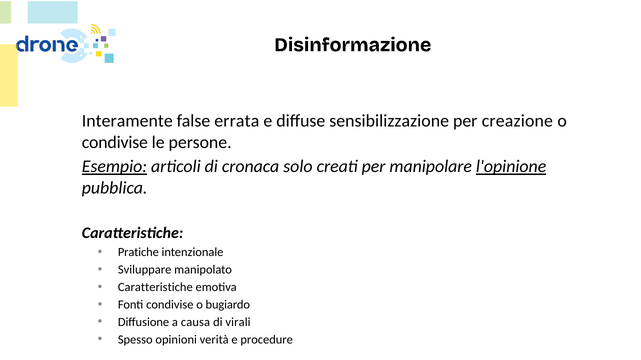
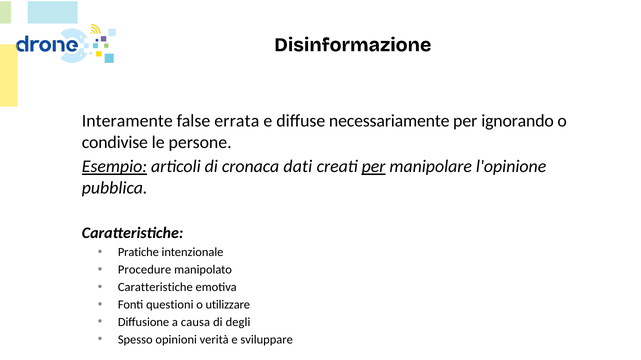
sensibilizzazione: sensibilizzazione -> necessariamente
creazione: creazione -> ignorando
solo: solo -> dati
per at (374, 167) underline: none -> present
l'opinione underline: present -> none
Sviluppare: Sviluppare -> Procedure
Fonti condivise: condivise -> questioni
bugiardo: bugiardo -> utilizzare
virali: virali -> degli
procedure: procedure -> sviluppare
